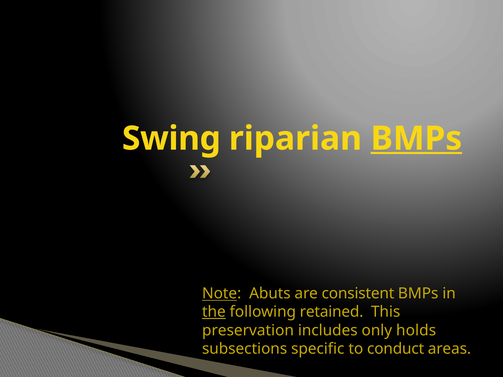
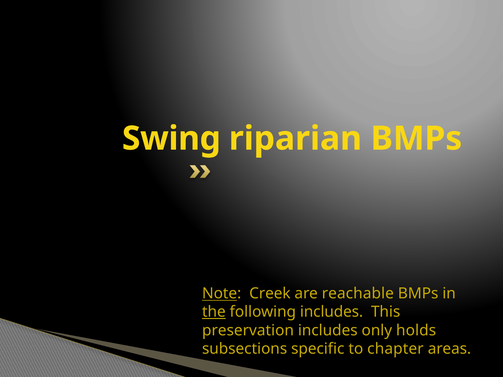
BMPs at (416, 139) underline: present -> none
Abuts: Abuts -> Creek
consistent: consistent -> reachable
following retained: retained -> includes
conduct: conduct -> chapter
